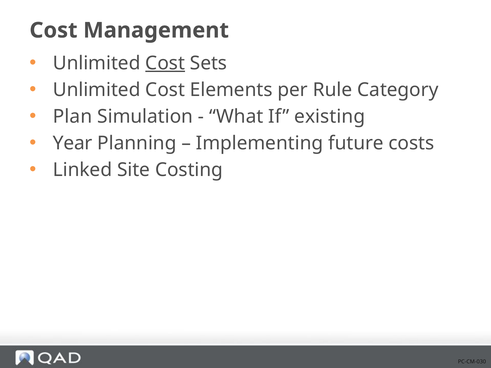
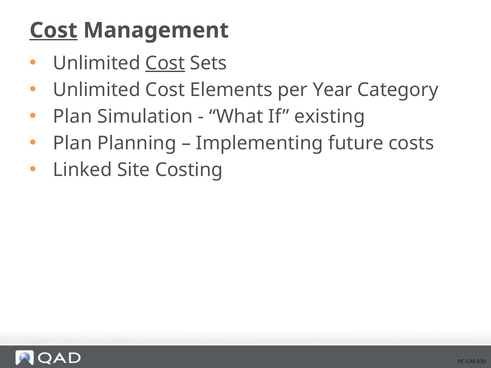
Cost at (53, 30) underline: none -> present
Rule: Rule -> Year
Year at (73, 143): Year -> Plan
